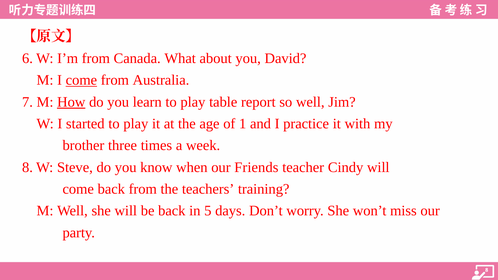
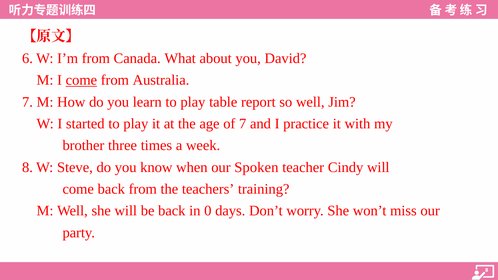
How underline: present -> none
of 1: 1 -> 7
Friends: Friends -> Spoken
5: 5 -> 0
